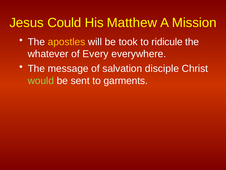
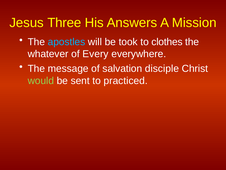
Could: Could -> Three
Matthew: Matthew -> Answers
apostles colour: yellow -> light blue
ridicule: ridicule -> clothes
garments: garments -> practiced
